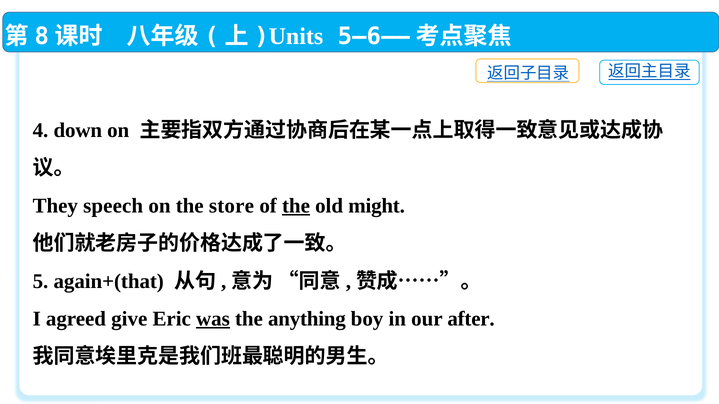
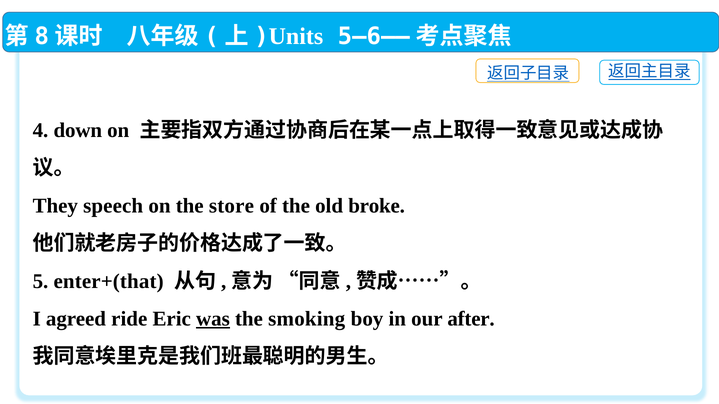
the at (296, 206) underline: present -> none
might: might -> broke
again+(that: again+(that -> enter+(that
give: give -> ride
anything: anything -> smoking
